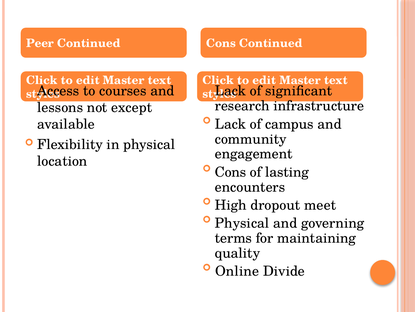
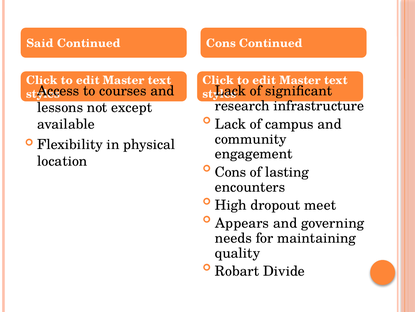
Peer: Peer -> Said
Physical at (242, 223): Physical -> Appears
terms: terms -> needs
Online: Online -> Robart
